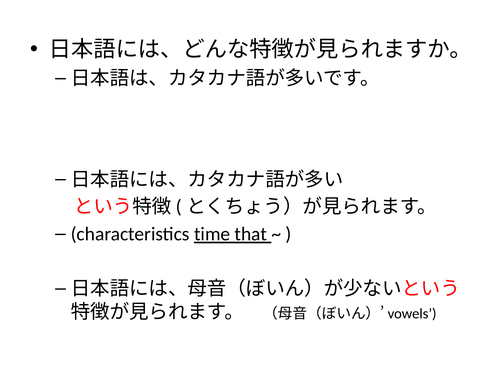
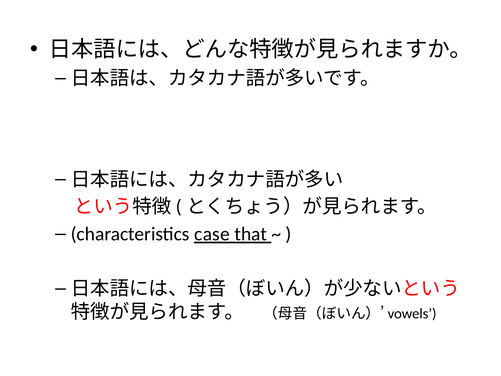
time: time -> case
